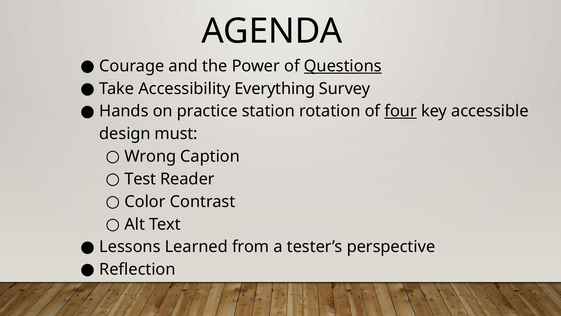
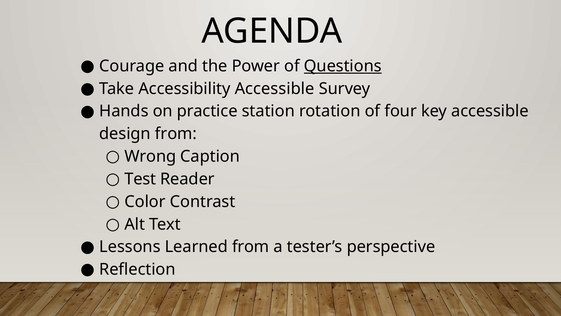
Accessibility Everything: Everything -> Accessible
four underline: present -> none
design must: must -> from
